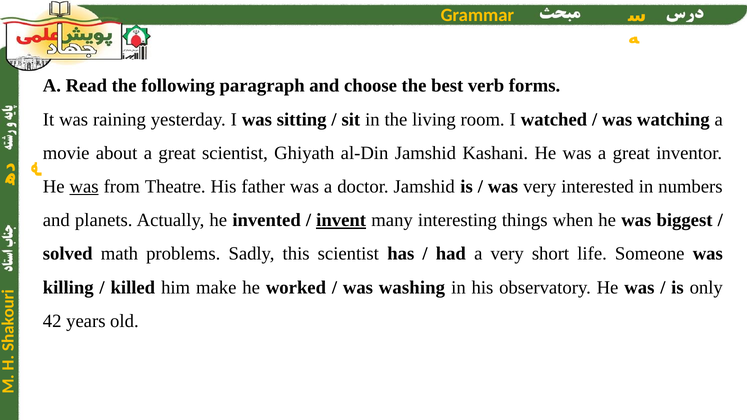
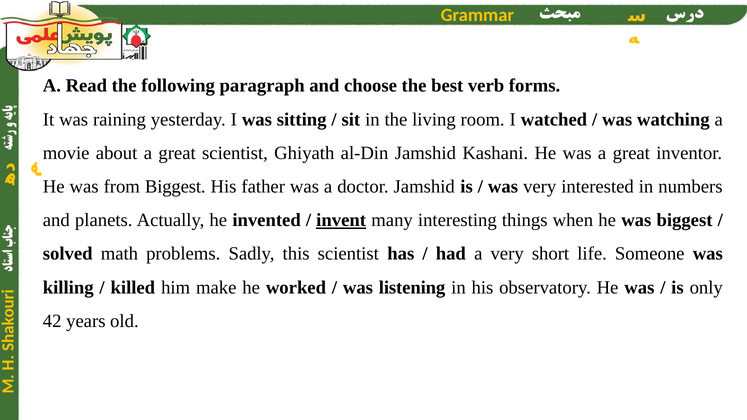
was at (84, 187) underline: present -> none
from Theatre: Theatre -> Biggest
washing: washing -> listening
